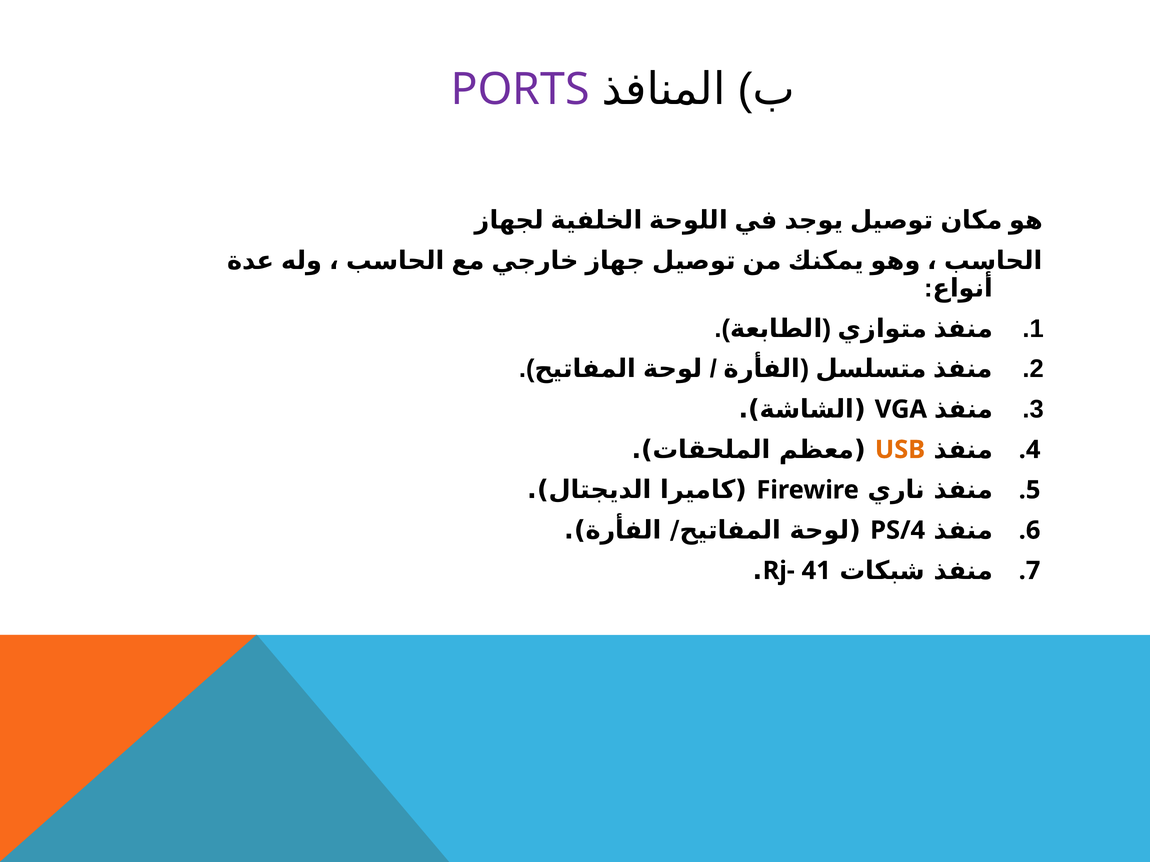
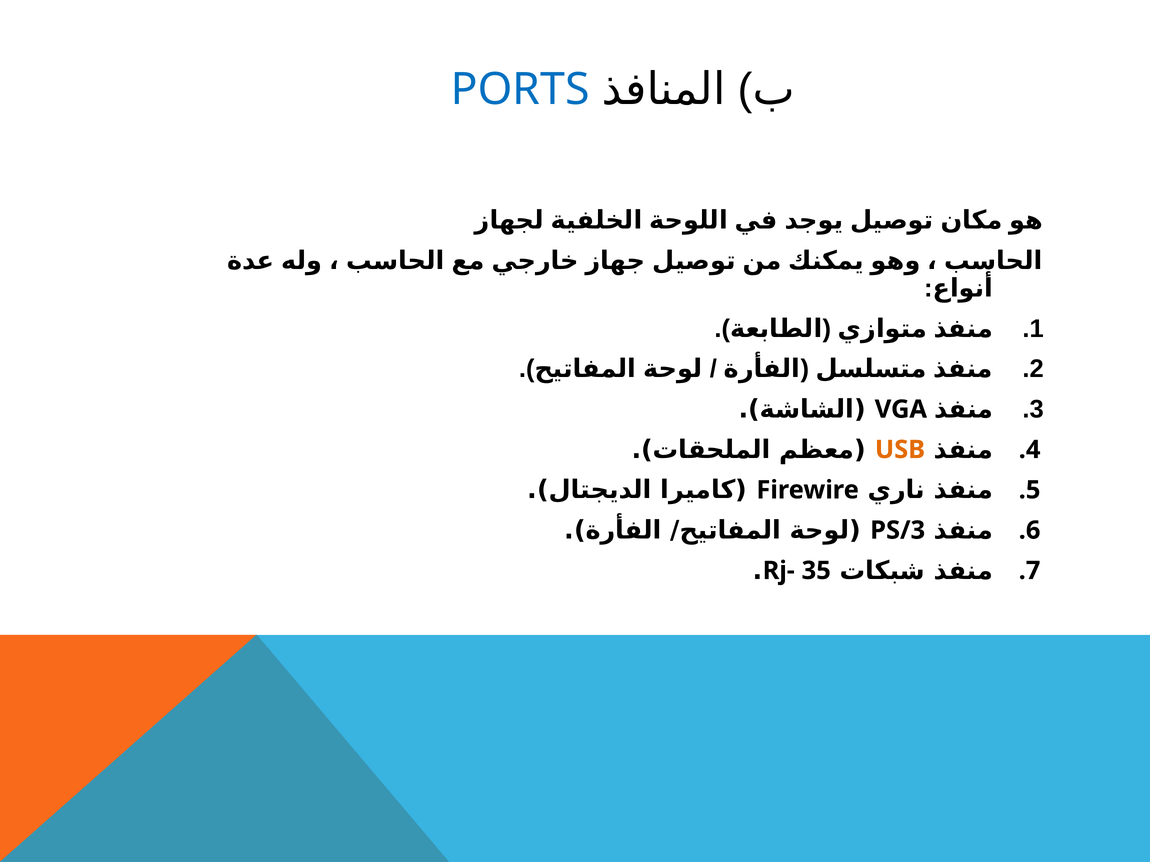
PORTS colour: purple -> blue
PS/4: PS/4 -> PS/3
41: 41 -> 35
